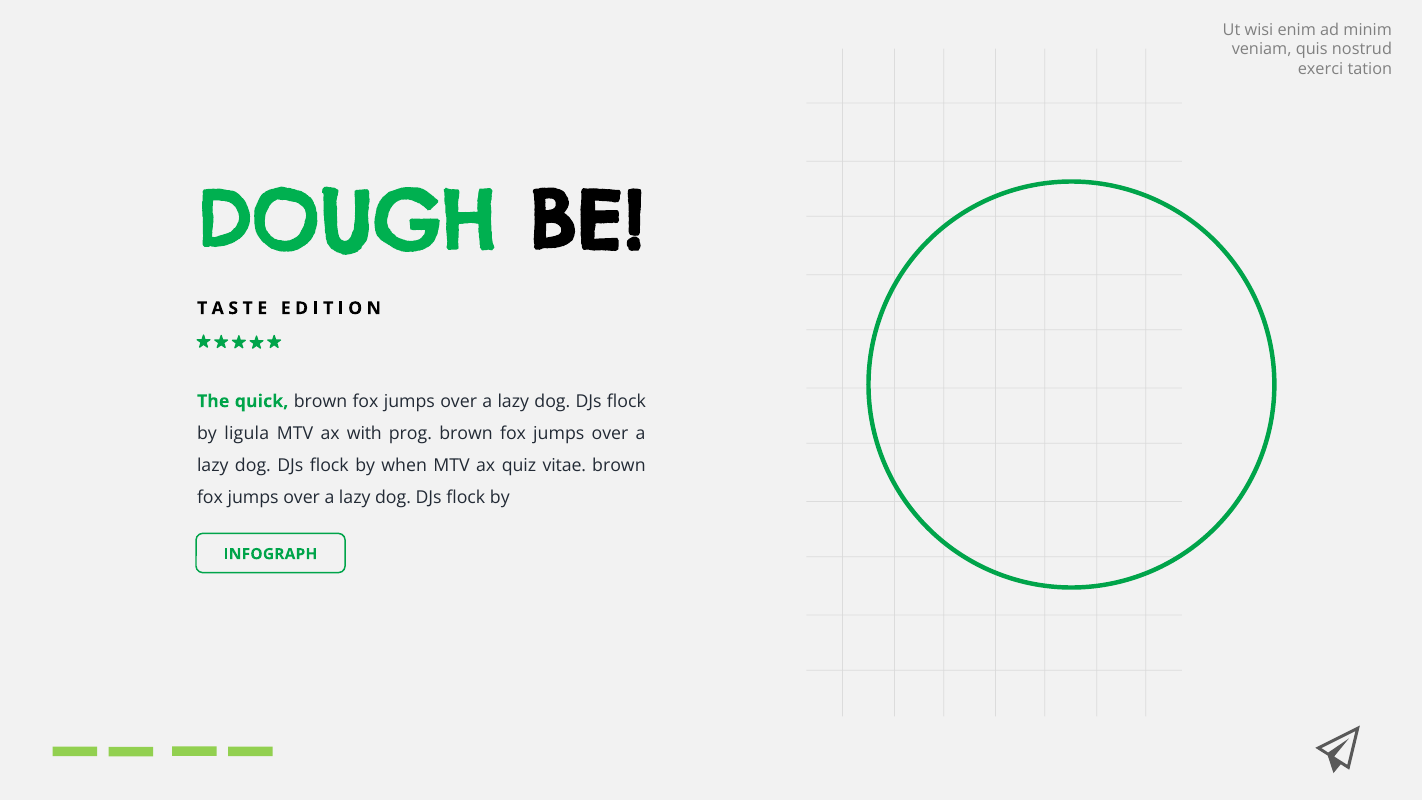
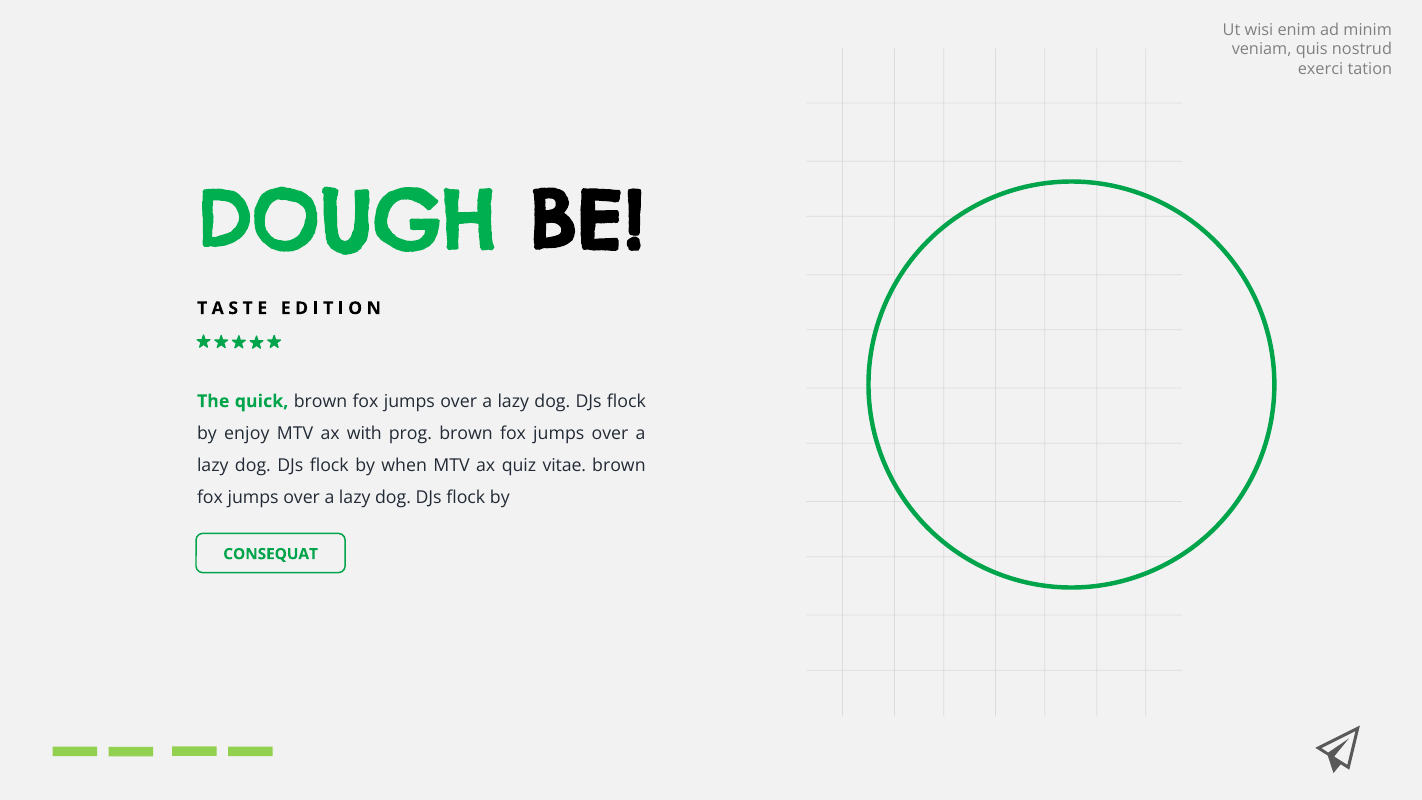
ligula: ligula -> enjoy
INFOGRAPH: INFOGRAPH -> CONSEQUAT
